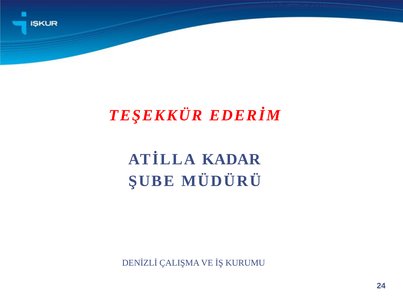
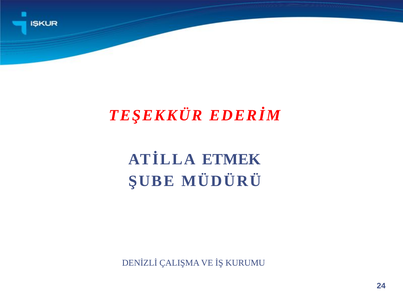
KADAR: KADAR -> ETMEK
